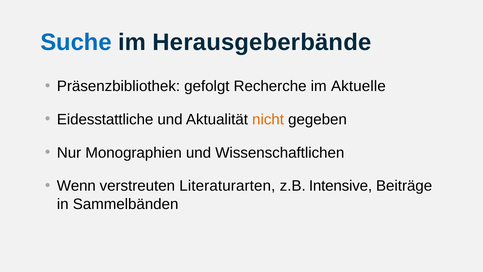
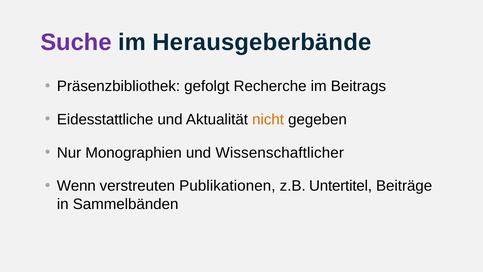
Suche colour: blue -> purple
Aktuelle: Aktuelle -> Beitrags
Wissenschaftlichen: Wissenschaftlichen -> Wissenschaftlicher
Literaturarten: Literaturarten -> Publikationen
Intensive: Intensive -> Untertitel
